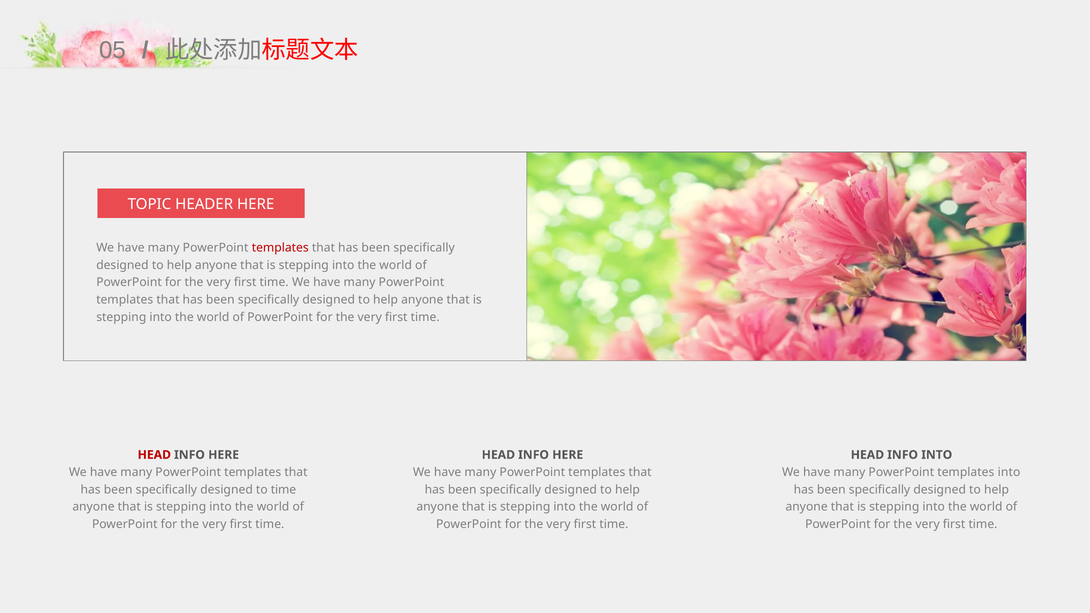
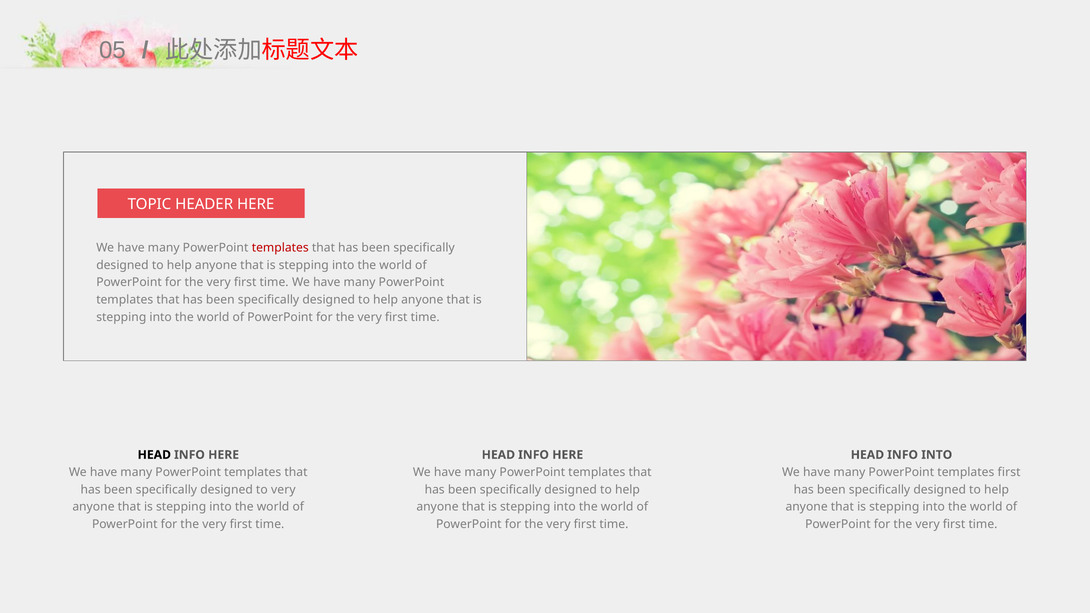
HEAD at (154, 455) colour: red -> black
templates into: into -> first
to time: time -> very
